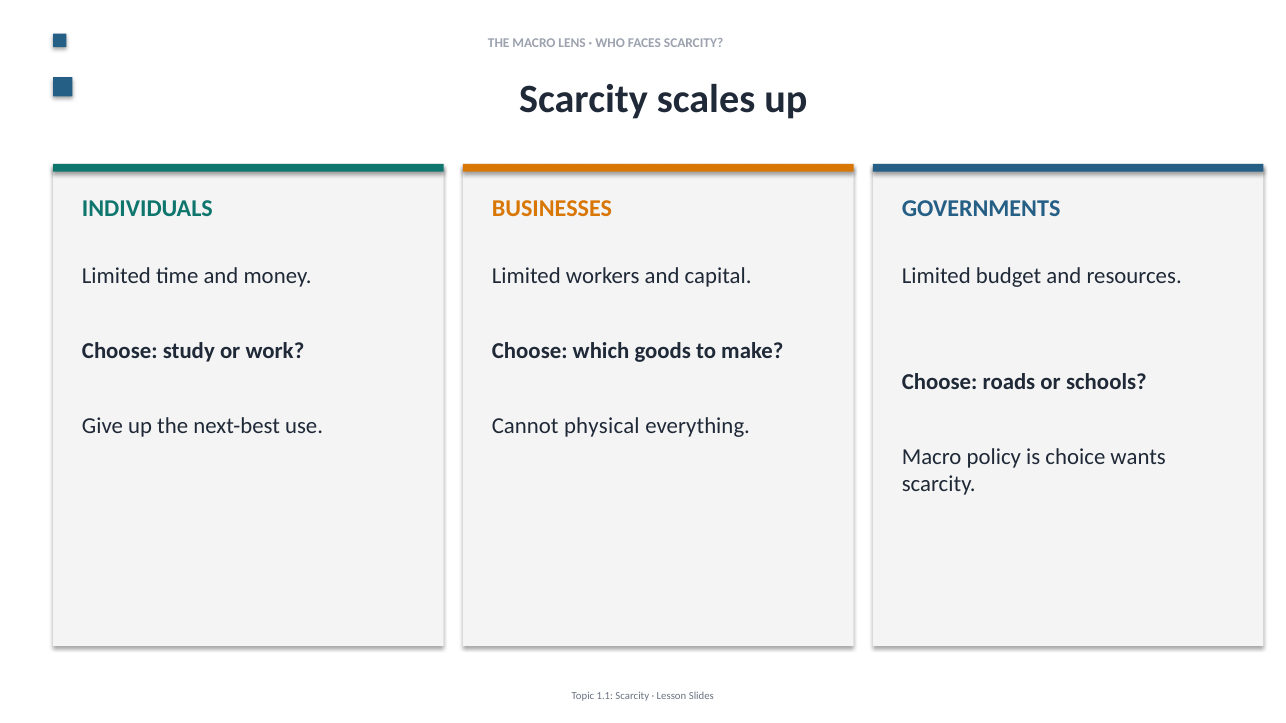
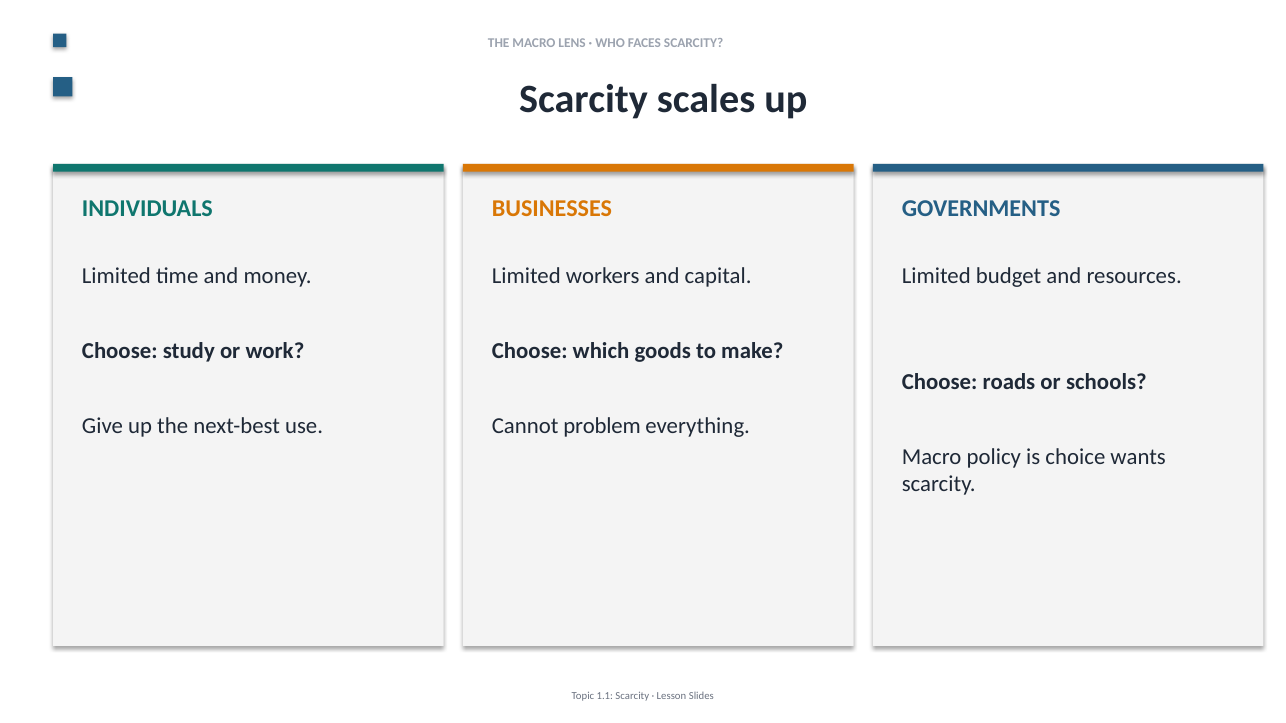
physical: physical -> problem
